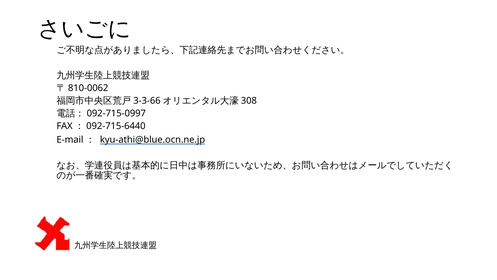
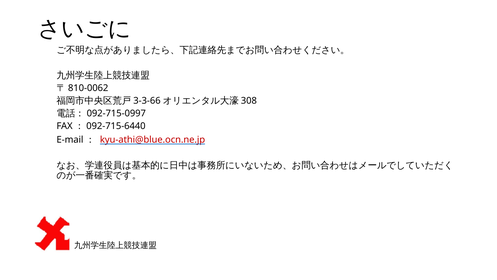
kyu-athi@blue.ocn.ne.jp colour: black -> red
